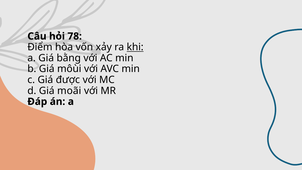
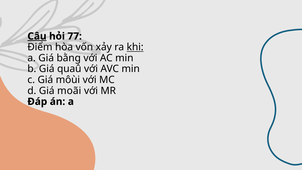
Câu underline: none -> present
78: 78 -> 77
môùi: môùi -> quaû
được: được -> môùi
